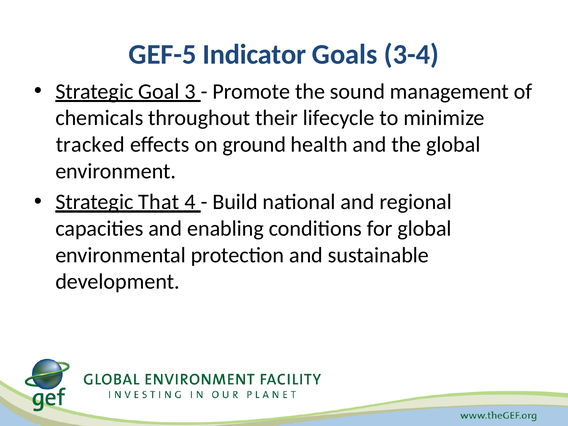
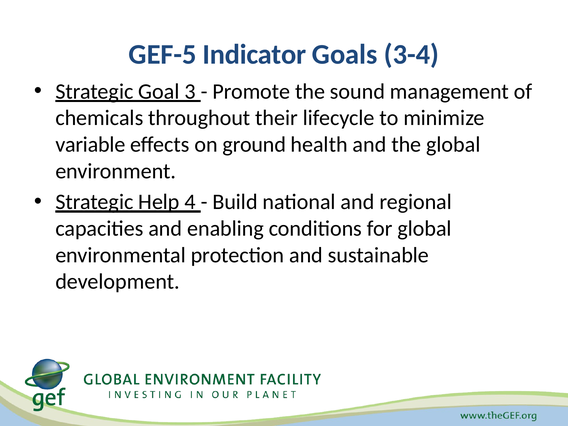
tracked: tracked -> variable
That: That -> Help
